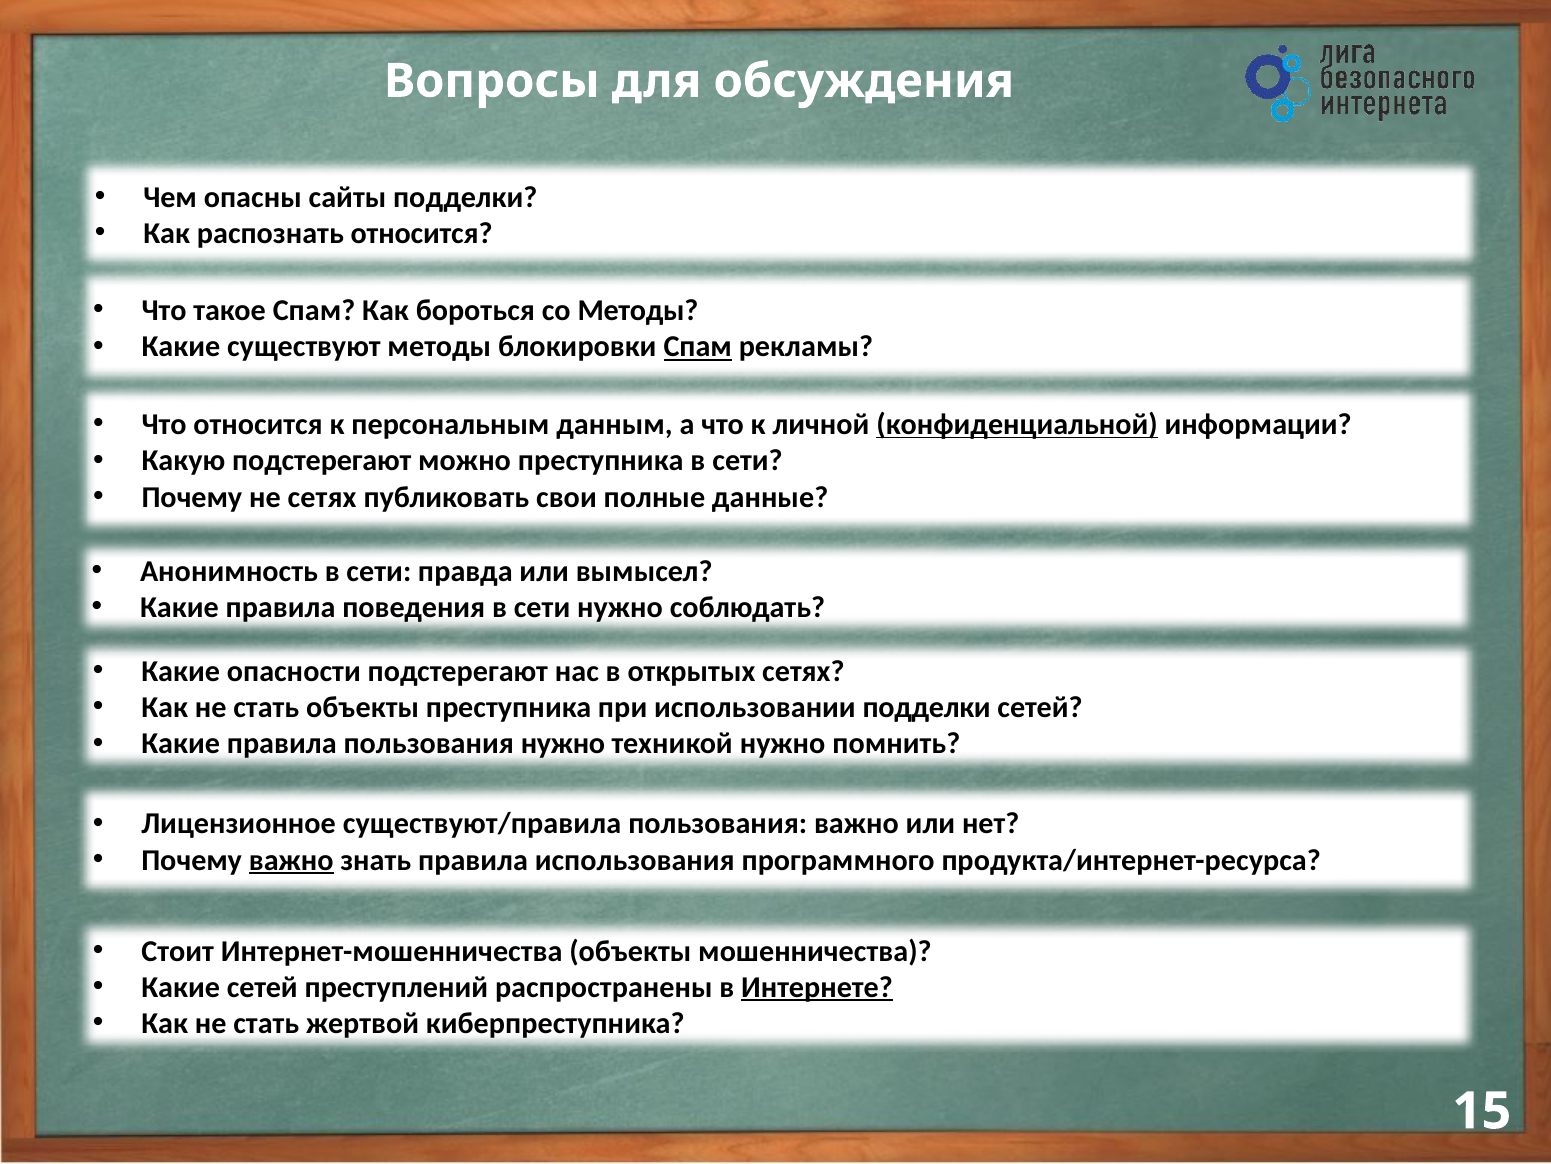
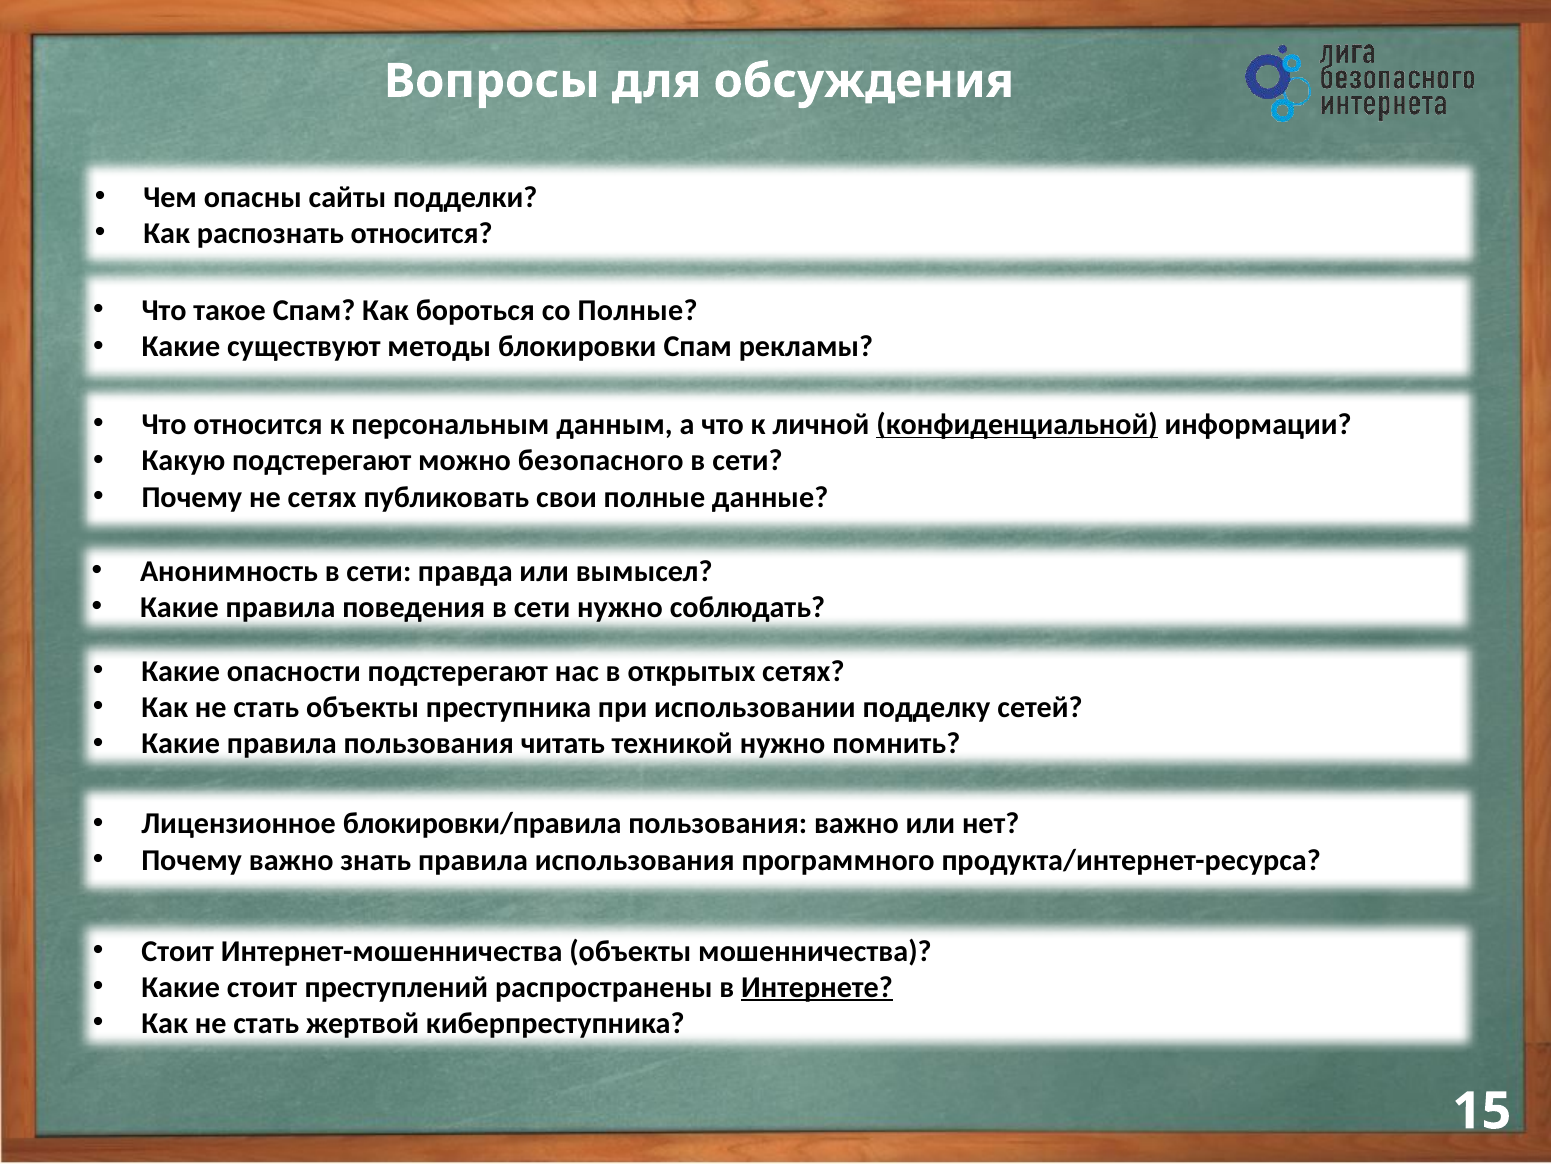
со Методы: Методы -> Полные
Спам at (698, 346) underline: present -> none
можно преступника: преступника -> безопасного
использовании подделки: подделки -> подделку
пользования нужно: нужно -> читать
существуют/правила: существуют/правила -> блокировки/правила
важно at (291, 860) underline: present -> none
Какие сетей: сетей -> стоит
